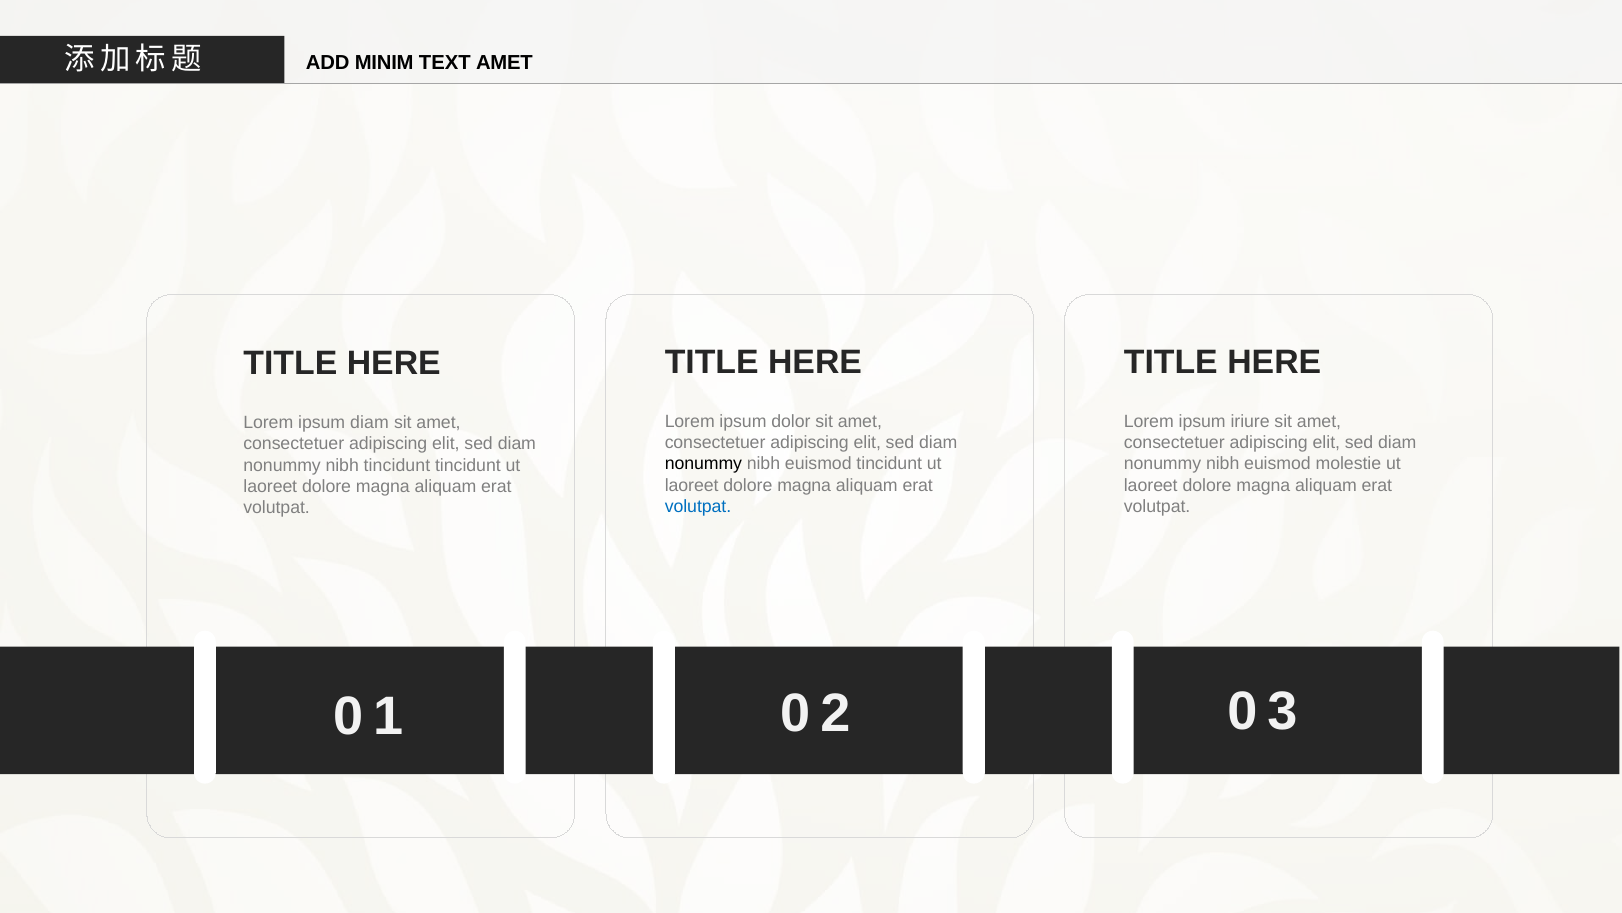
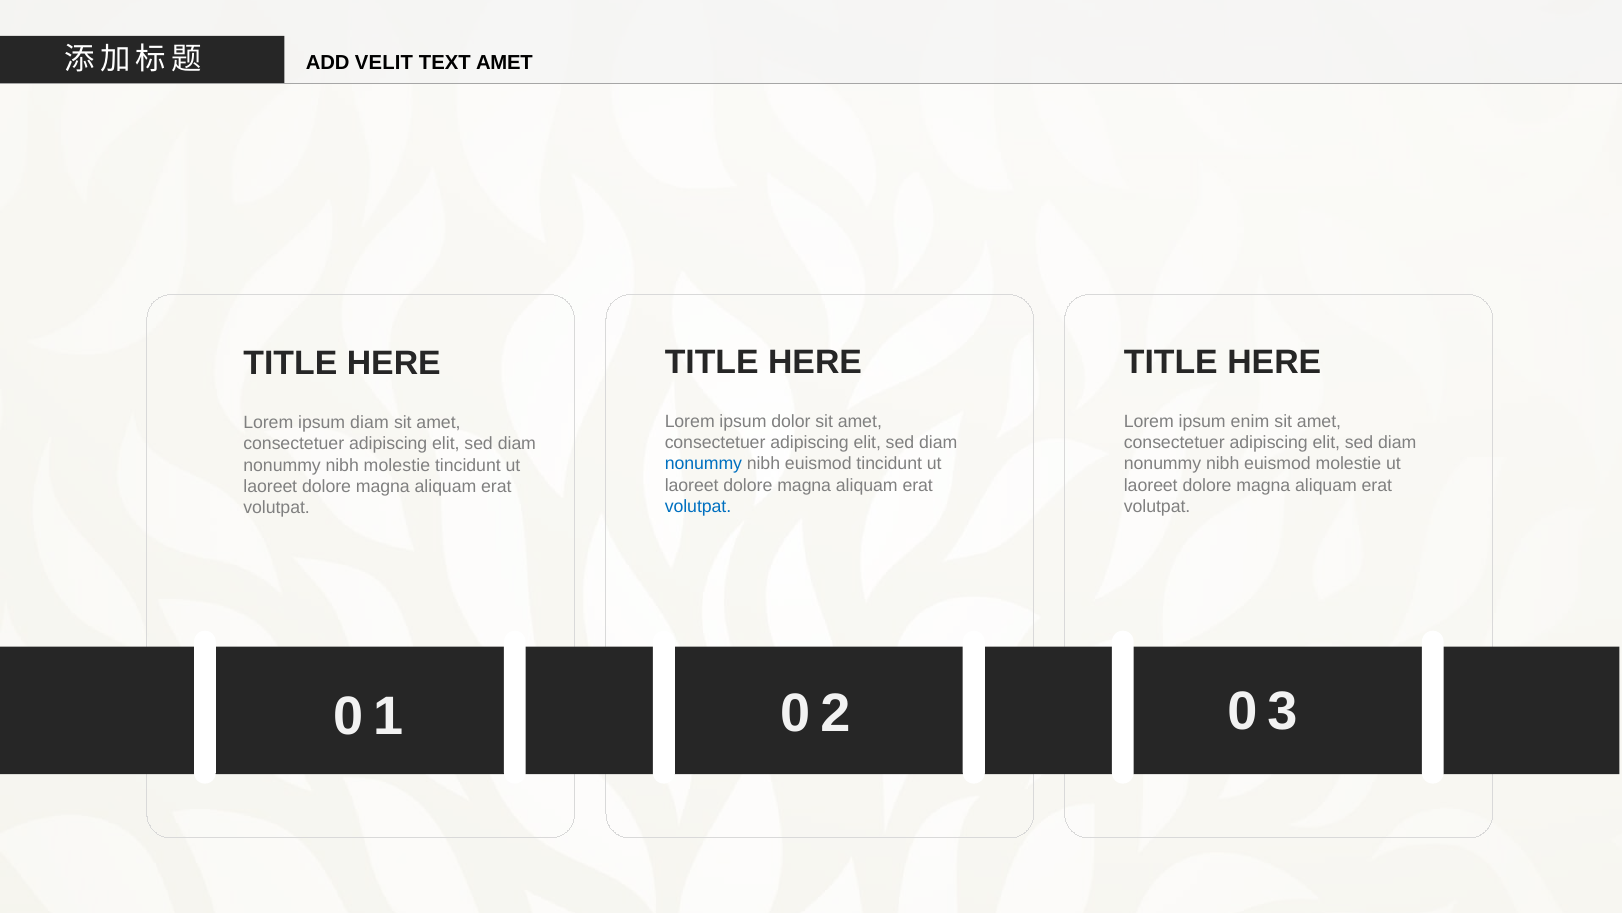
MINIM: MINIM -> VELIT
iriure: iriure -> enim
nonummy at (703, 464) colour: black -> blue
nibh tincidunt: tincidunt -> molestie
